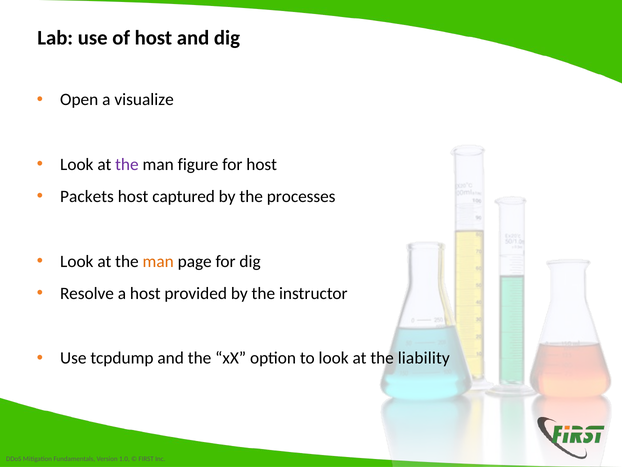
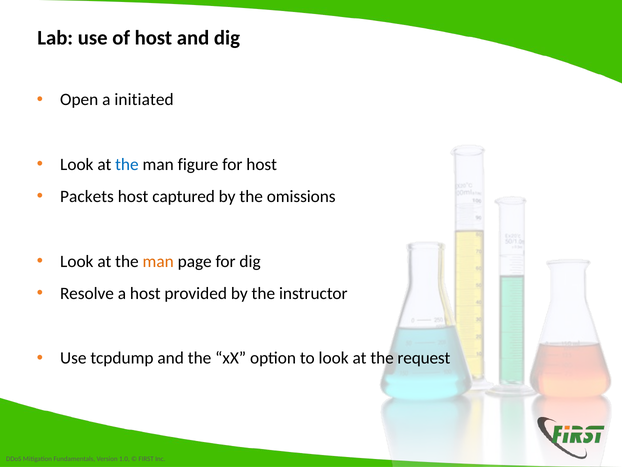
visualize: visualize -> initiated
the at (127, 164) colour: purple -> blue
processes: processes -> omissions
liability: liability -> request
